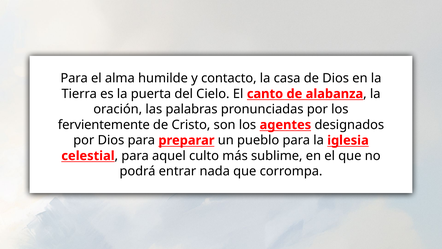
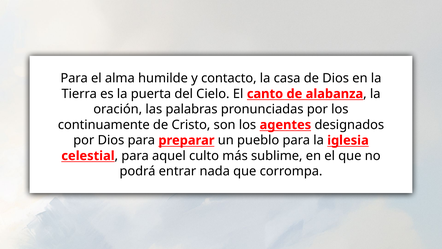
fervientemente: fervientemente -> continuamente
